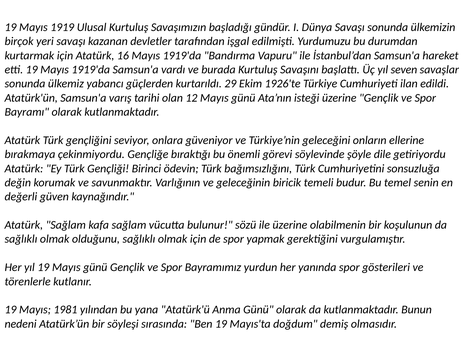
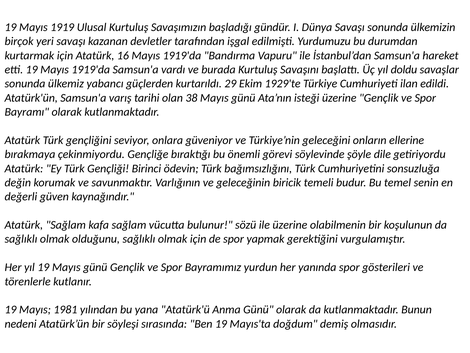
seven: seven -> doldu
1926'te: 1926'te -> 1929'te
12: 12 -> 38
